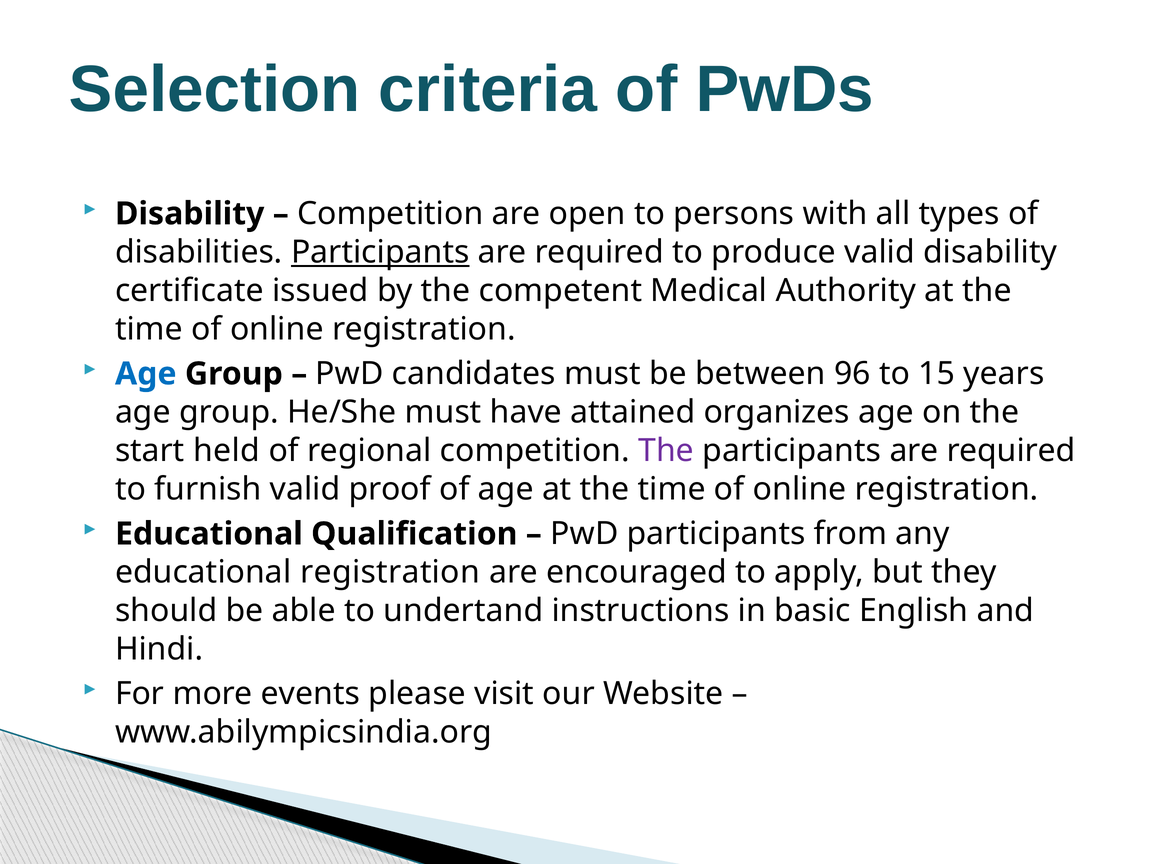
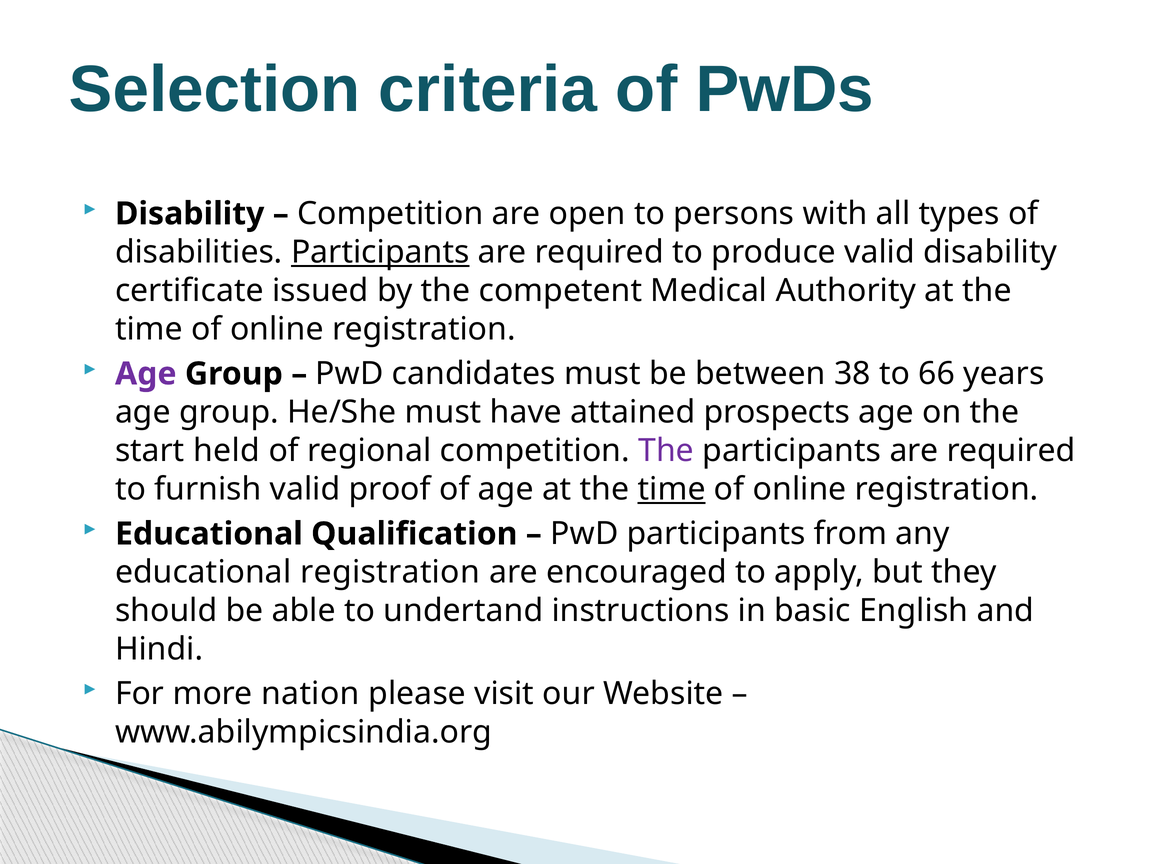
Age at (146, 374) colour: blue -> purple
96: 96 -> 38
15: 15 -> 66
organizes: organizes -> prospects
time at (672, 489) underline: none -> present
events: events -> nation
